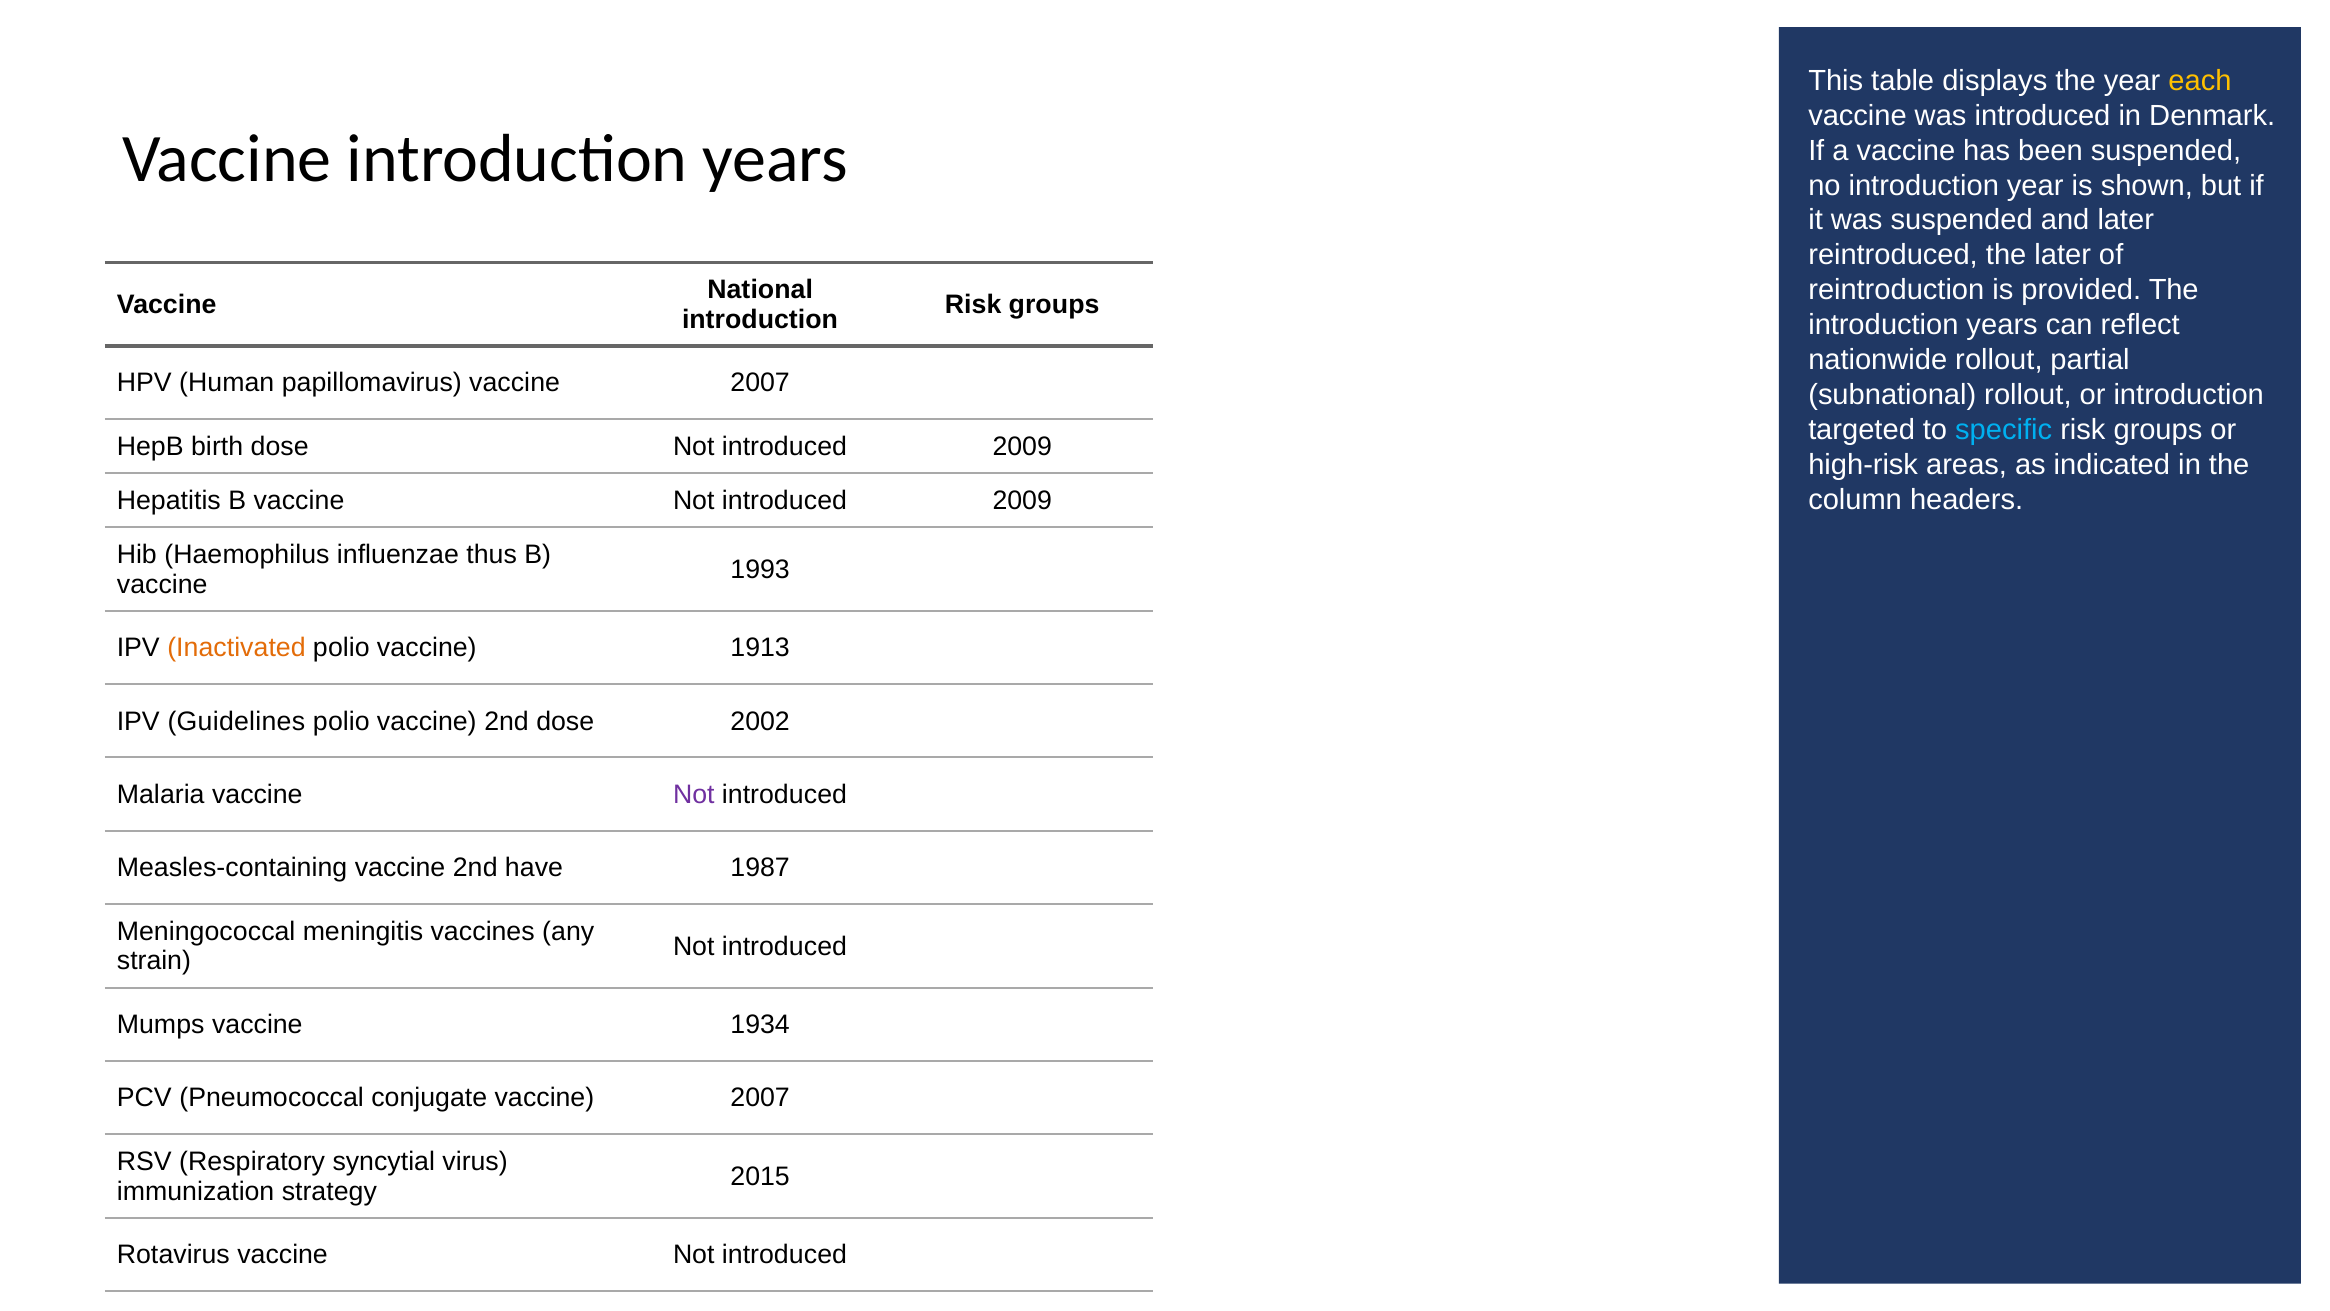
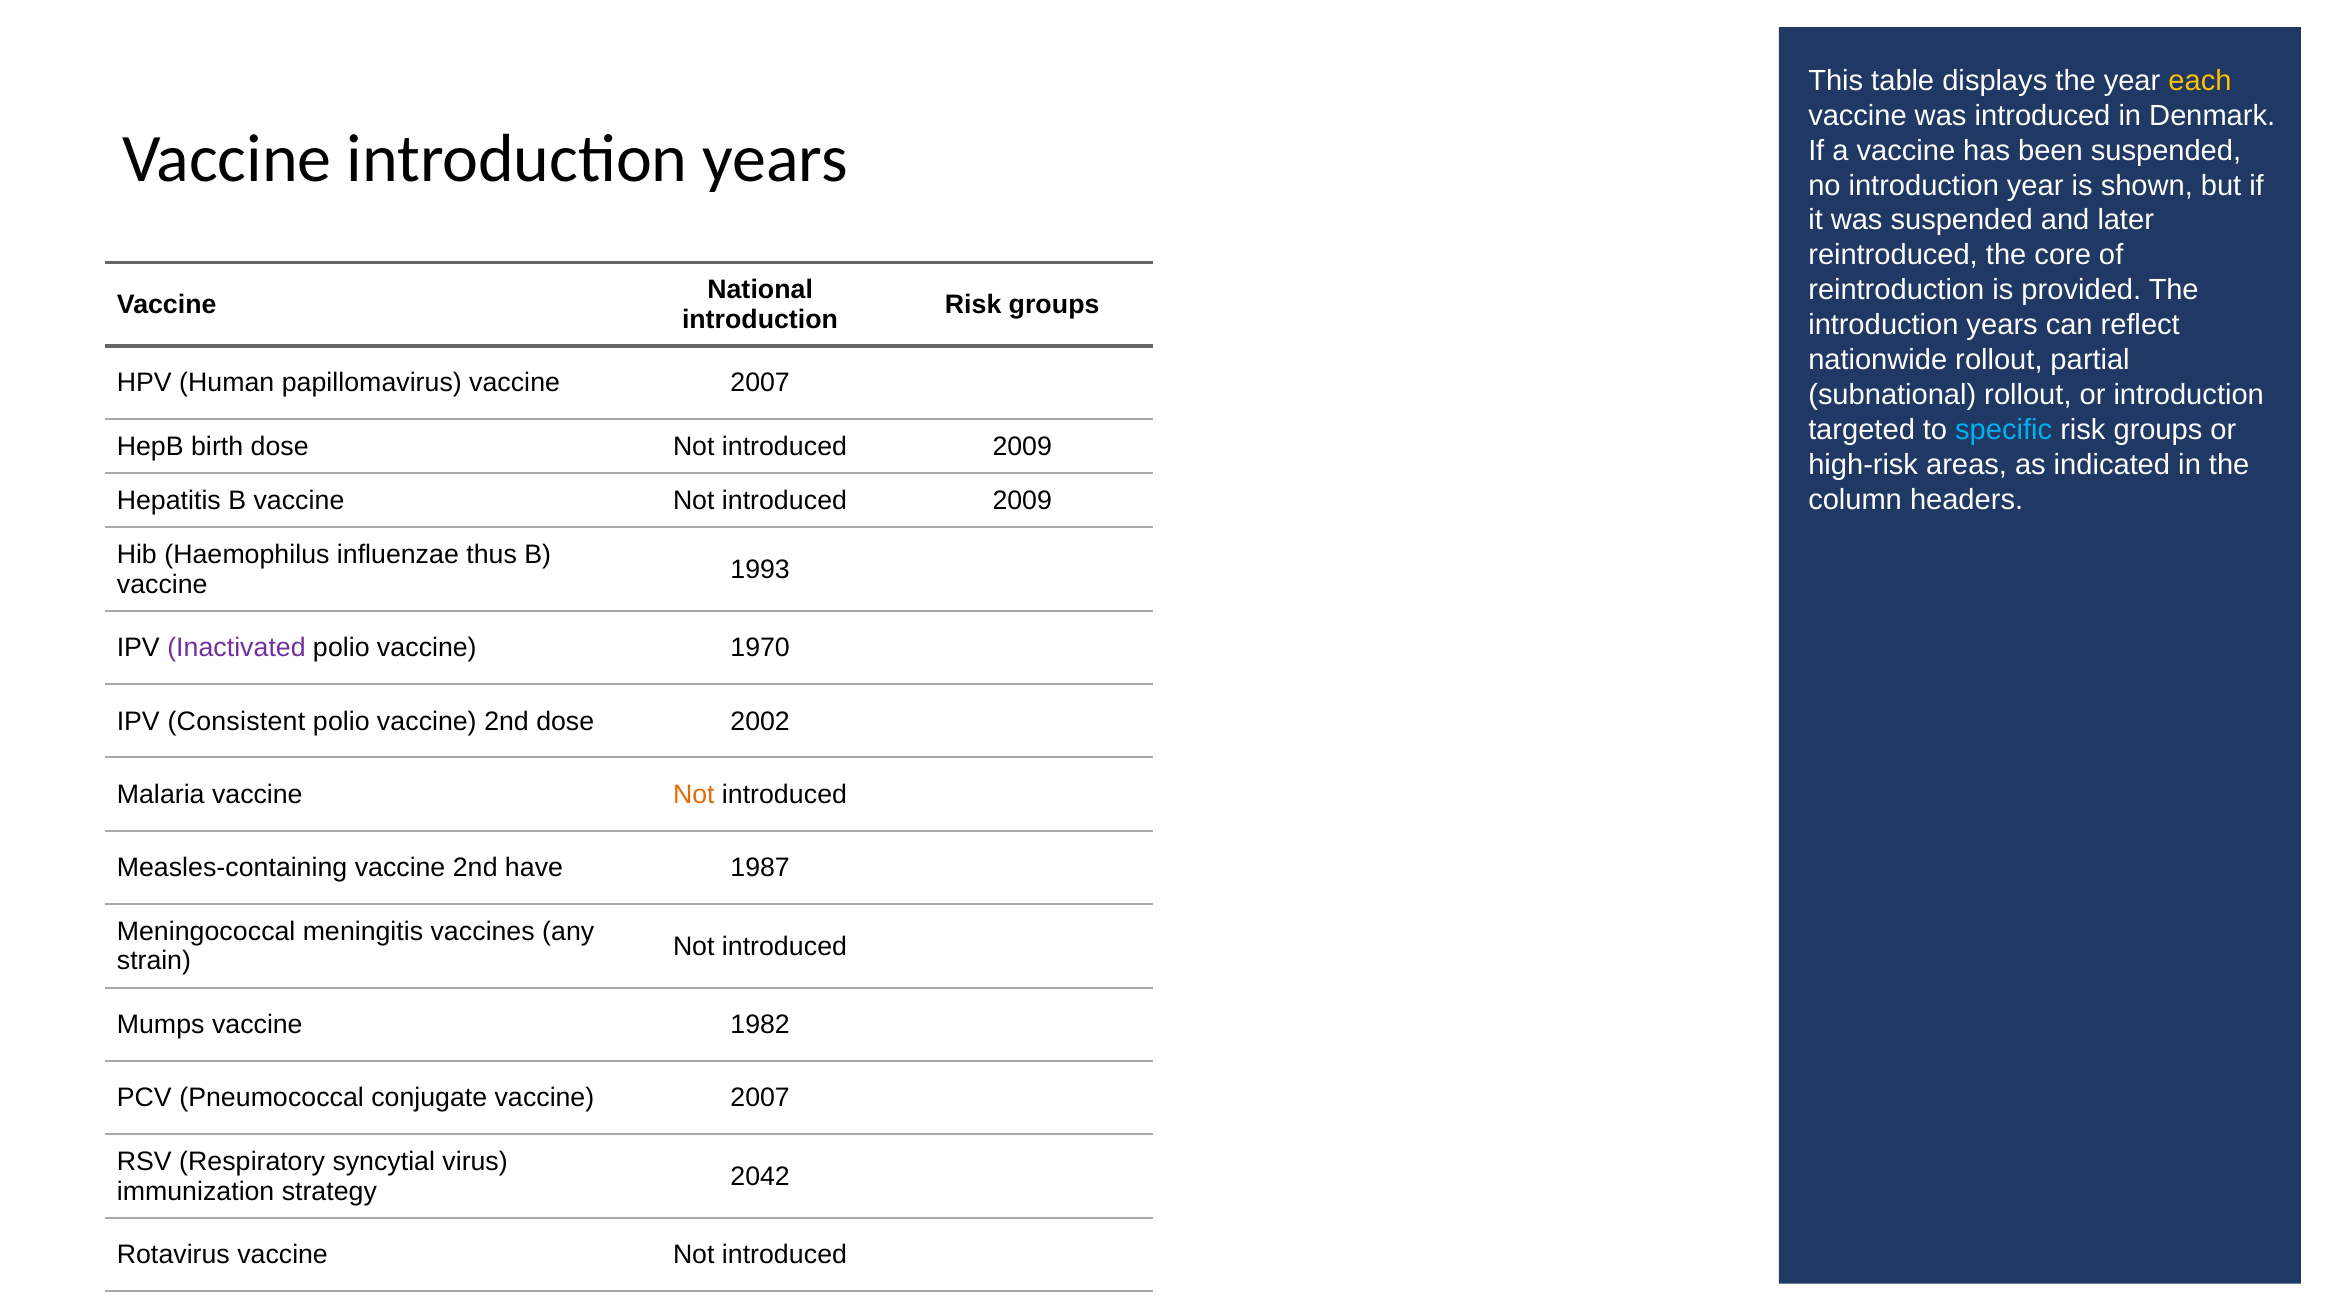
the later: later -> core
Inactivated colour: orange -> purple
1913: 1913 -> 1970
Guidelines: Guidelines -> Consistent
Not at (694, 794) colour: purple -> orange
1934: 1934 -> 1982
2015: 2015 -> 2042
